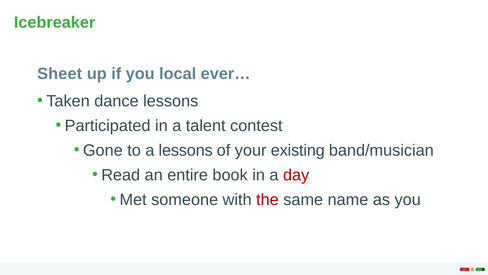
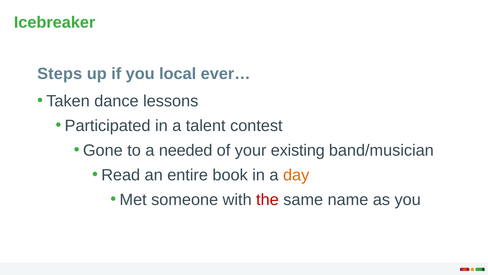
Sheet: Sheet -> Steps
a lessons: lessons -> needed
day colour: red -> orange
